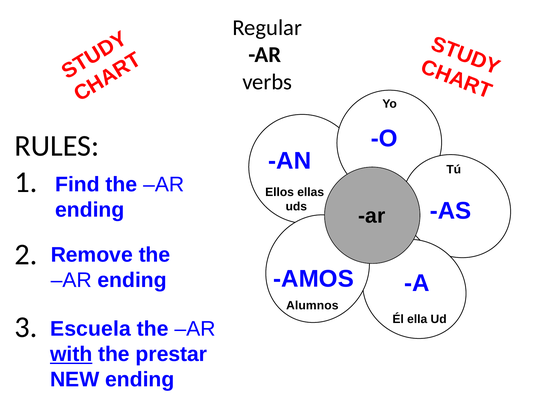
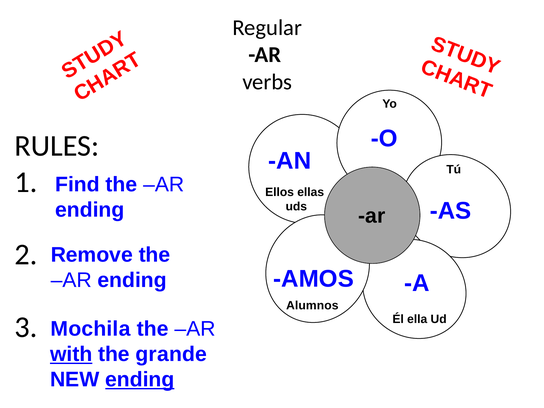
Escuela: Escuela -> Mochila
prestar: prestar -> grande
ending at (140, 380) underline: none -> present
